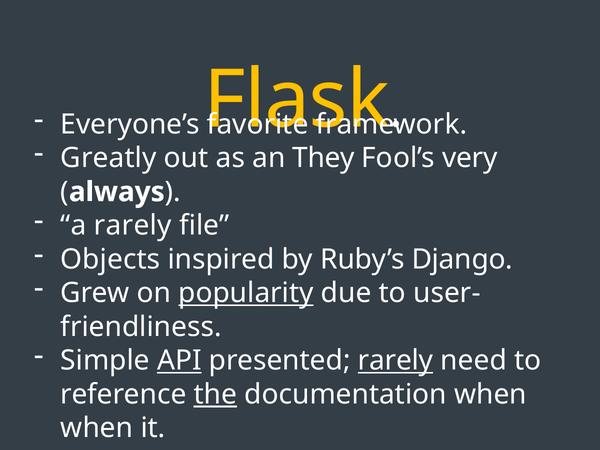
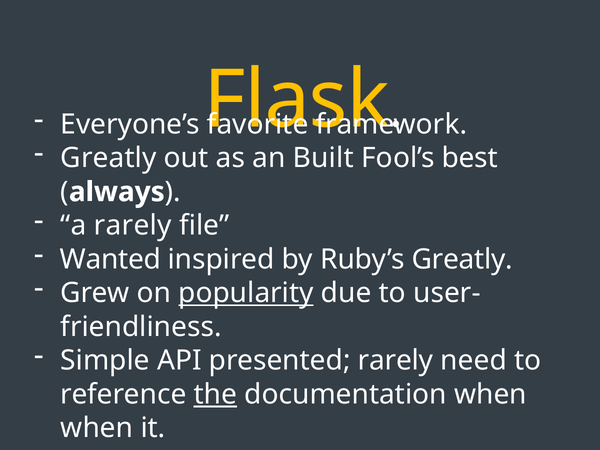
They: They -> Built
very: very -> best
Objects: Objects -> Wanted
Ruby’s Django: Django -> Greatly
API underline: present -> none
rarely at (396, 361) underline: present -> none
